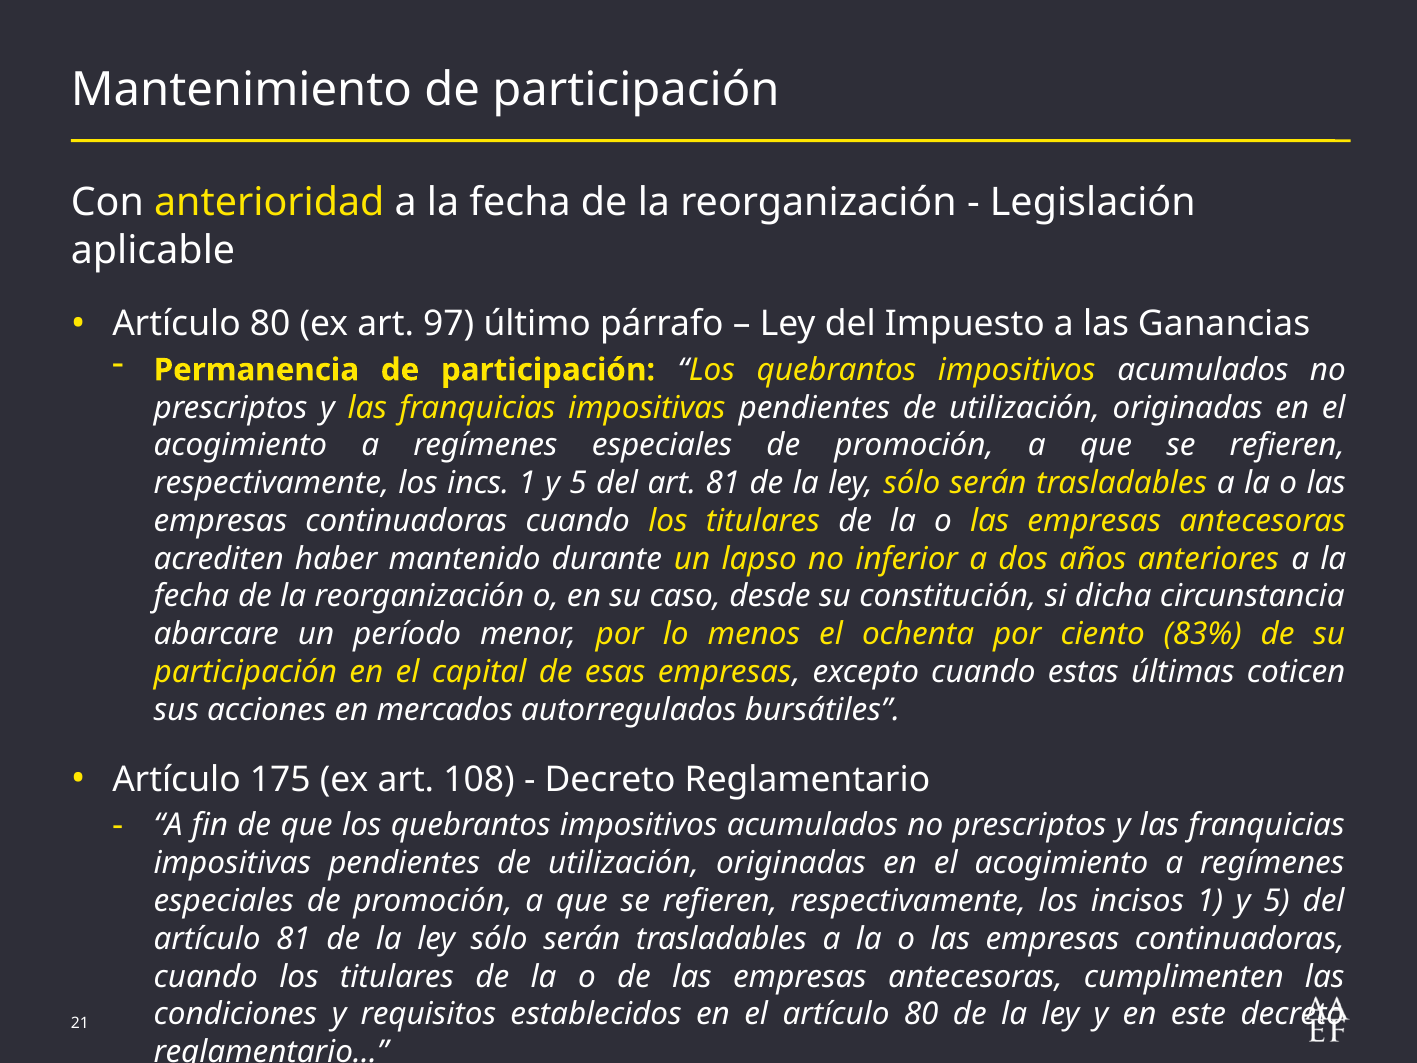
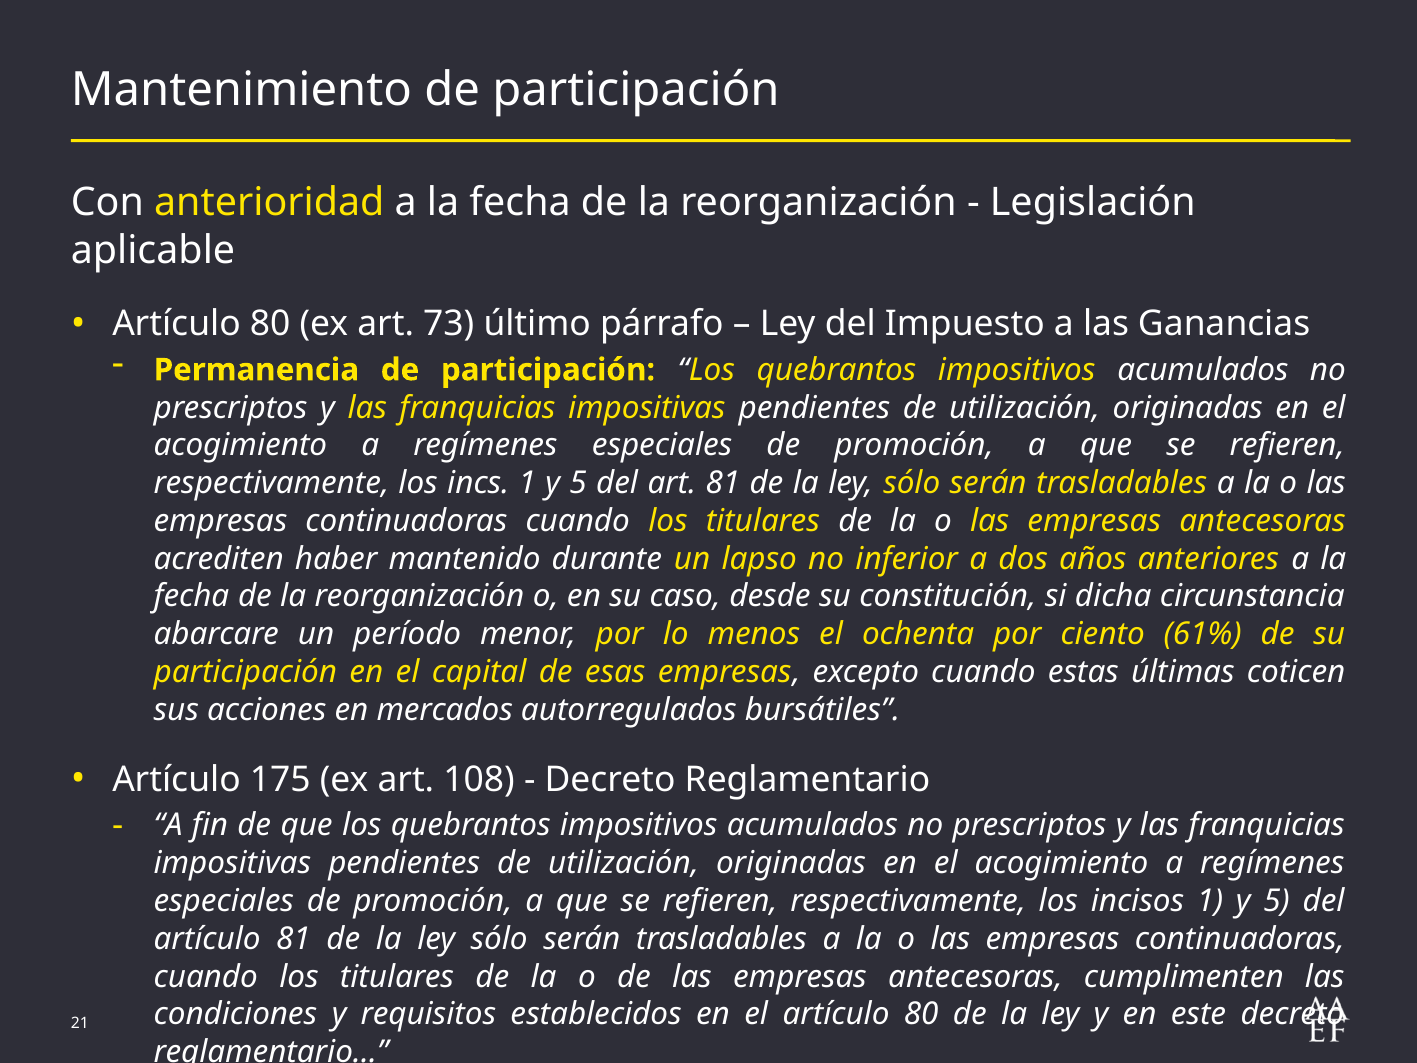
97: 97 -> 73
83%: 83% -> 61%
